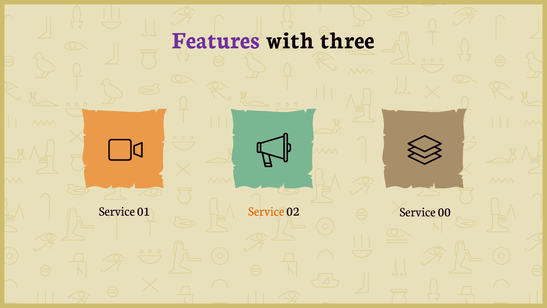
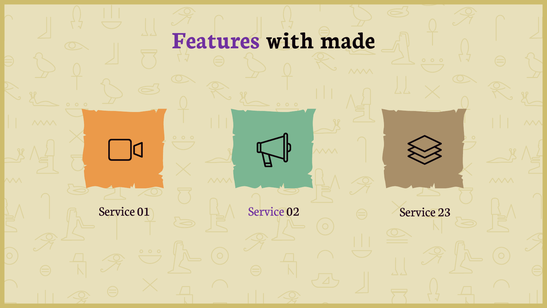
three: three -> made
Service at (266, 211) colour: orange -> purple
00: 00 -> 23
